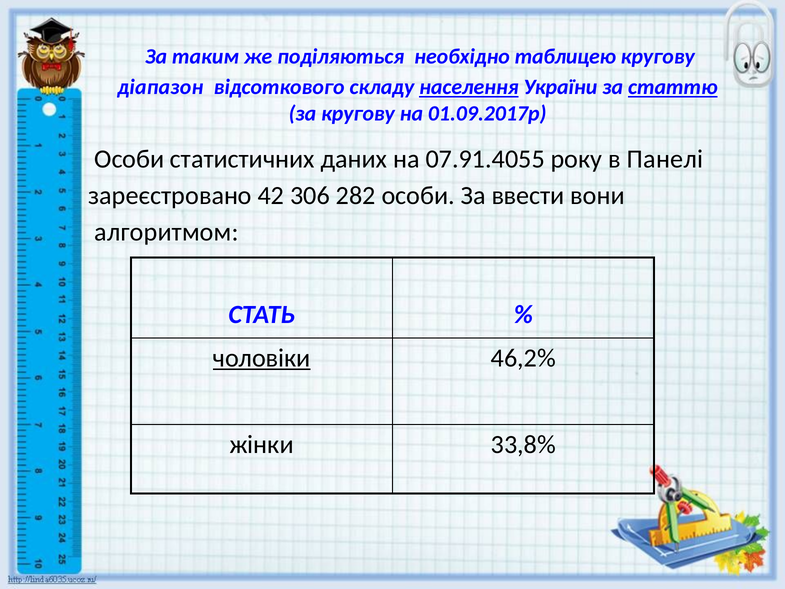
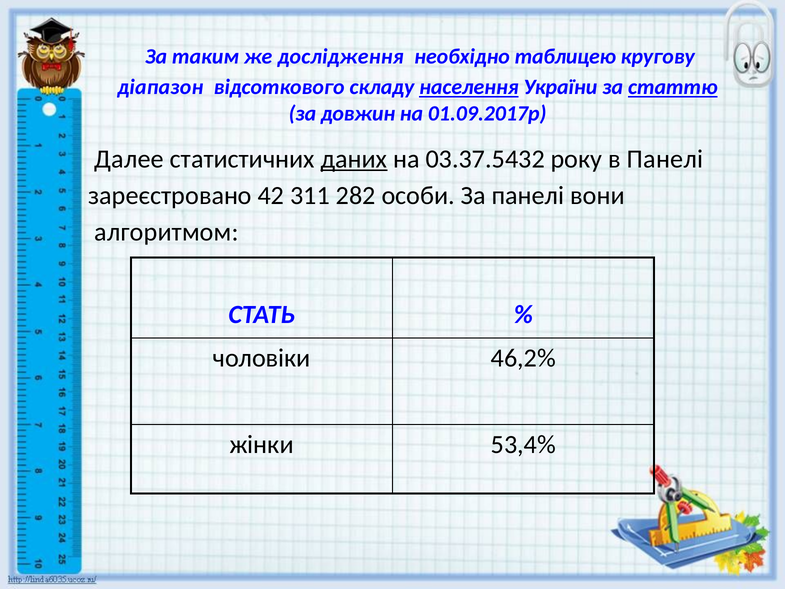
поділяються: поділяються -> дослідження
за кругову: кругову -> довжин
Особи at (129, 159): Особи -> Далее
даних underline: none -> present
07.91.4055: 07.91.4055 -> 03.37.5432
306: 306 -> 311
За ввести: ввести -> панелі
чоловіки underline: present -> none
33,8%: 33,8% -> 53,4%
